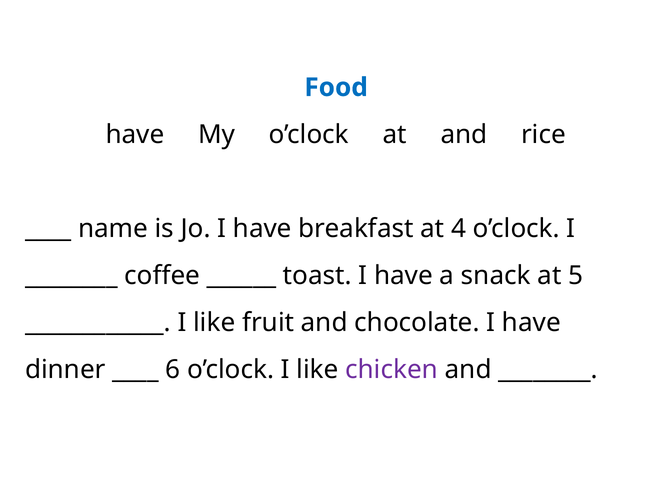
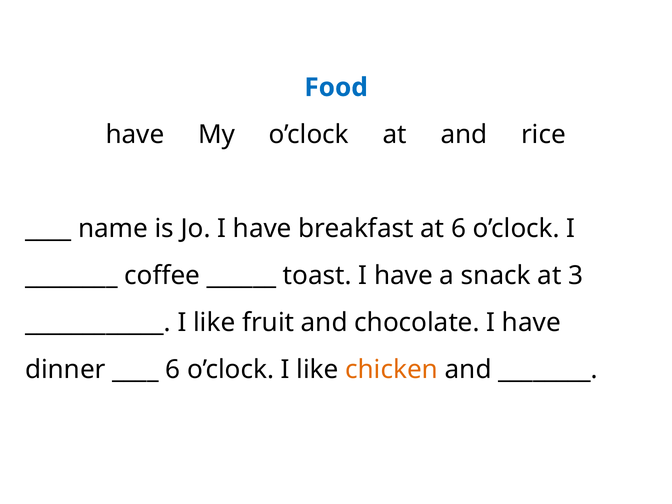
at 4: 4 -> 6
5: 5 -> 3
chicken colour: purple -> orange
